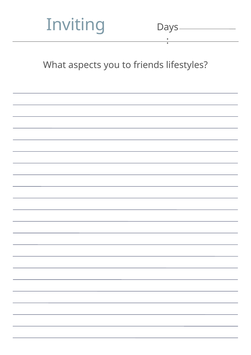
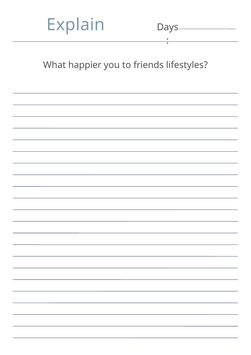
Inviting: Inviting -> Explain
aspects: aspects -> happier
